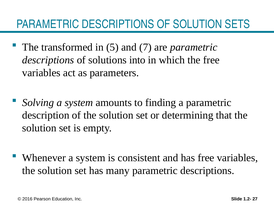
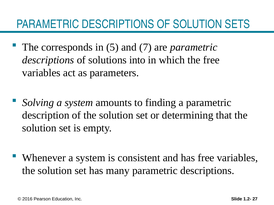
transformed: transformed -> corresponds
